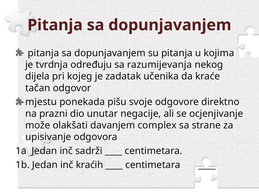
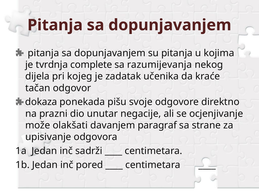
određuju: određuju -> complete
mjestu: mjestu -> dokaza
complex: complex -> paragraf
kraćih: kraćih -> pored
